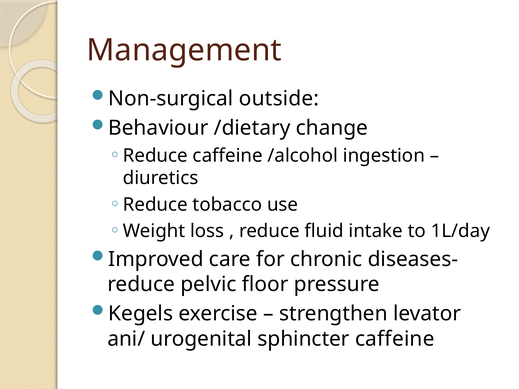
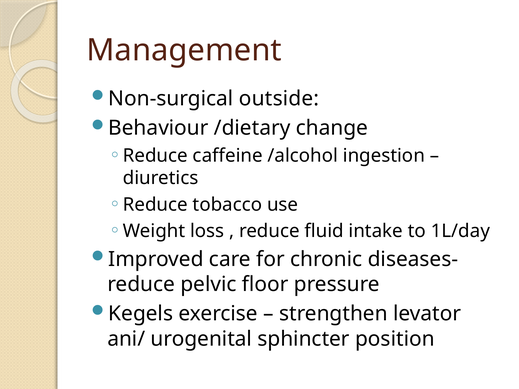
sphincter caffeine: caffeine -> position
